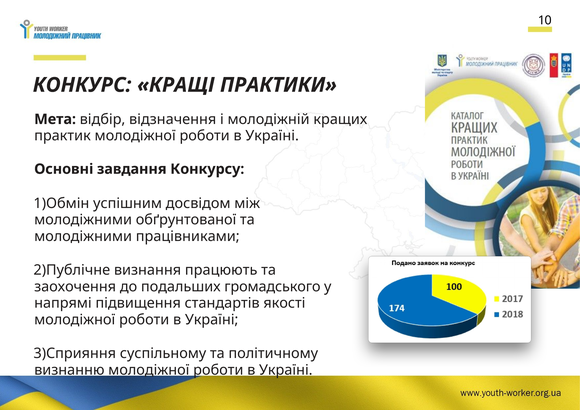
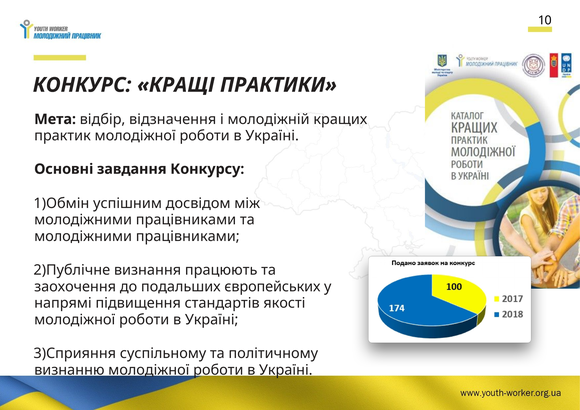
обґрунтованої at (186, 220): обґрунтованої -> працівниками
громадського: громадського -> європейських
